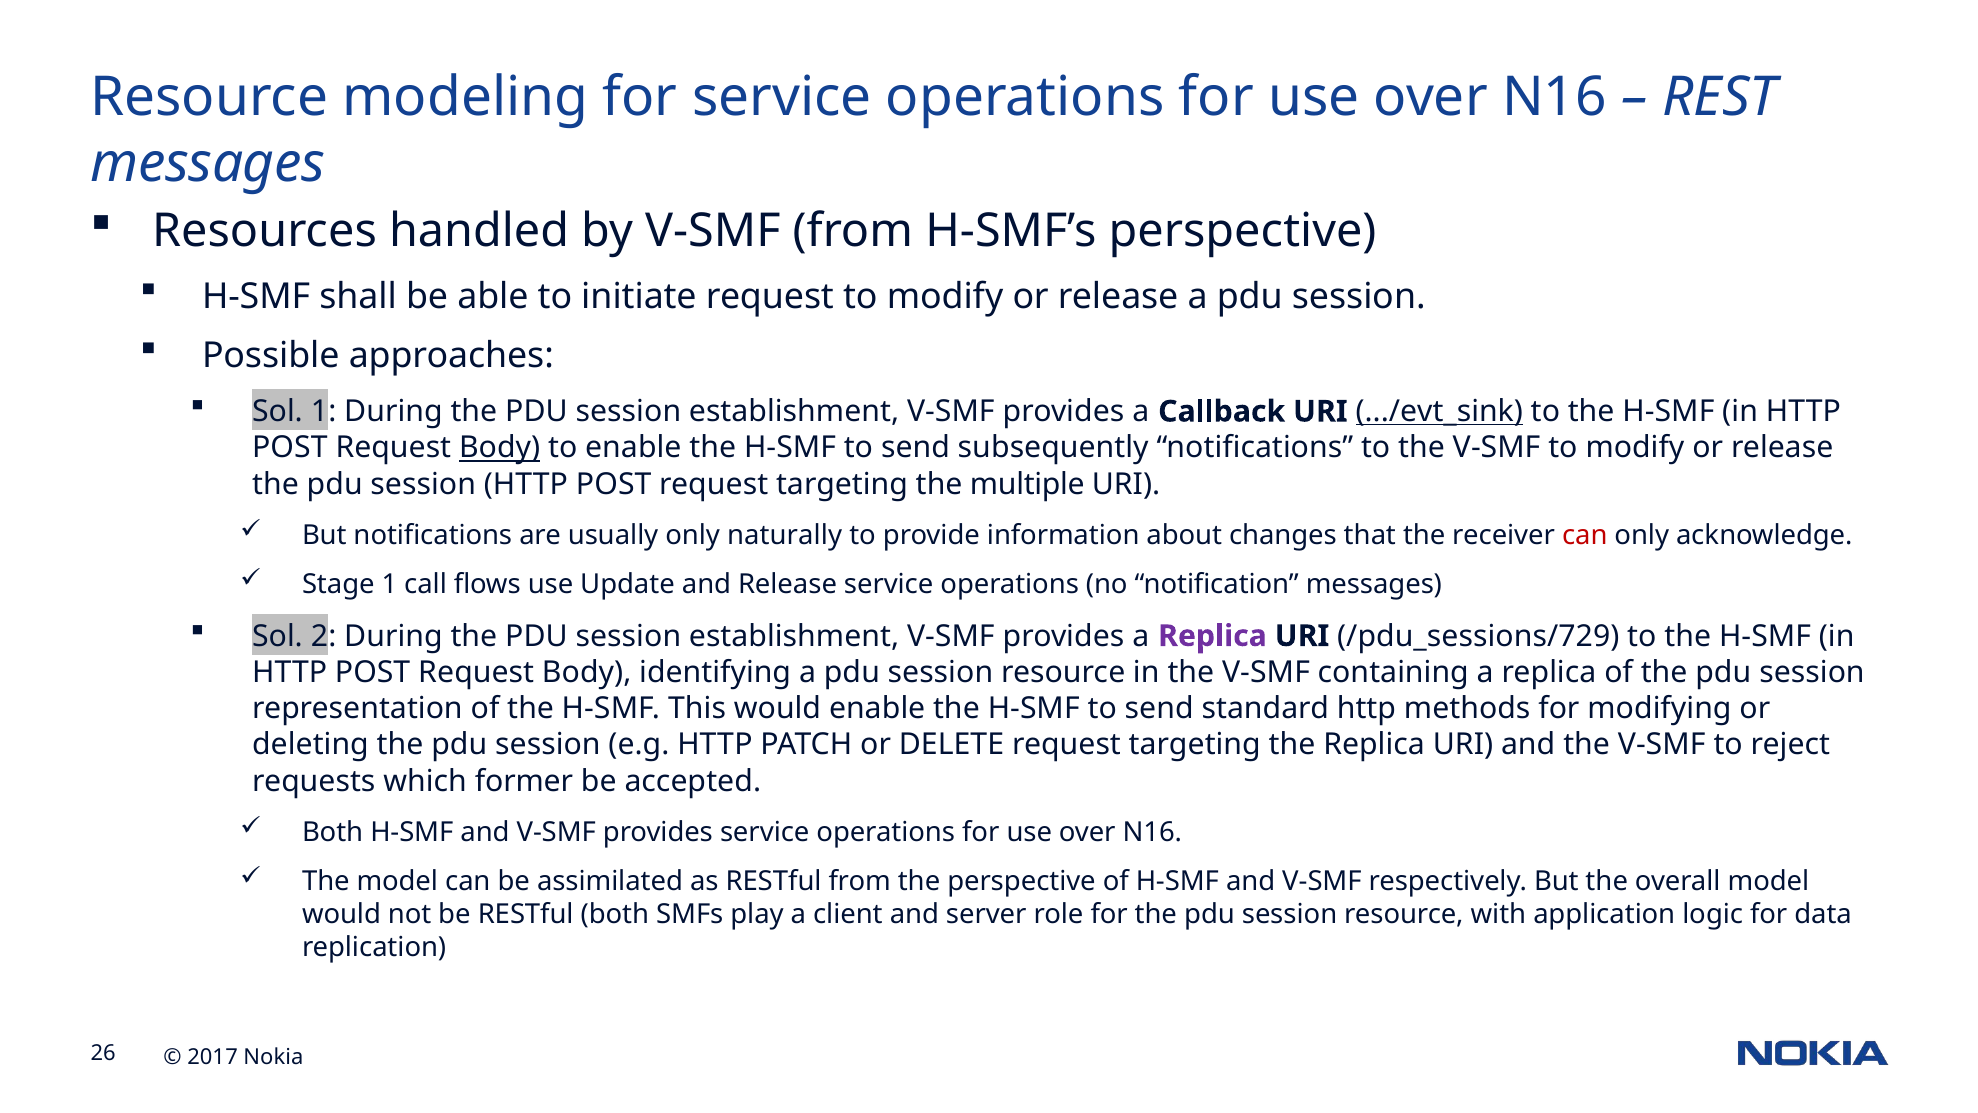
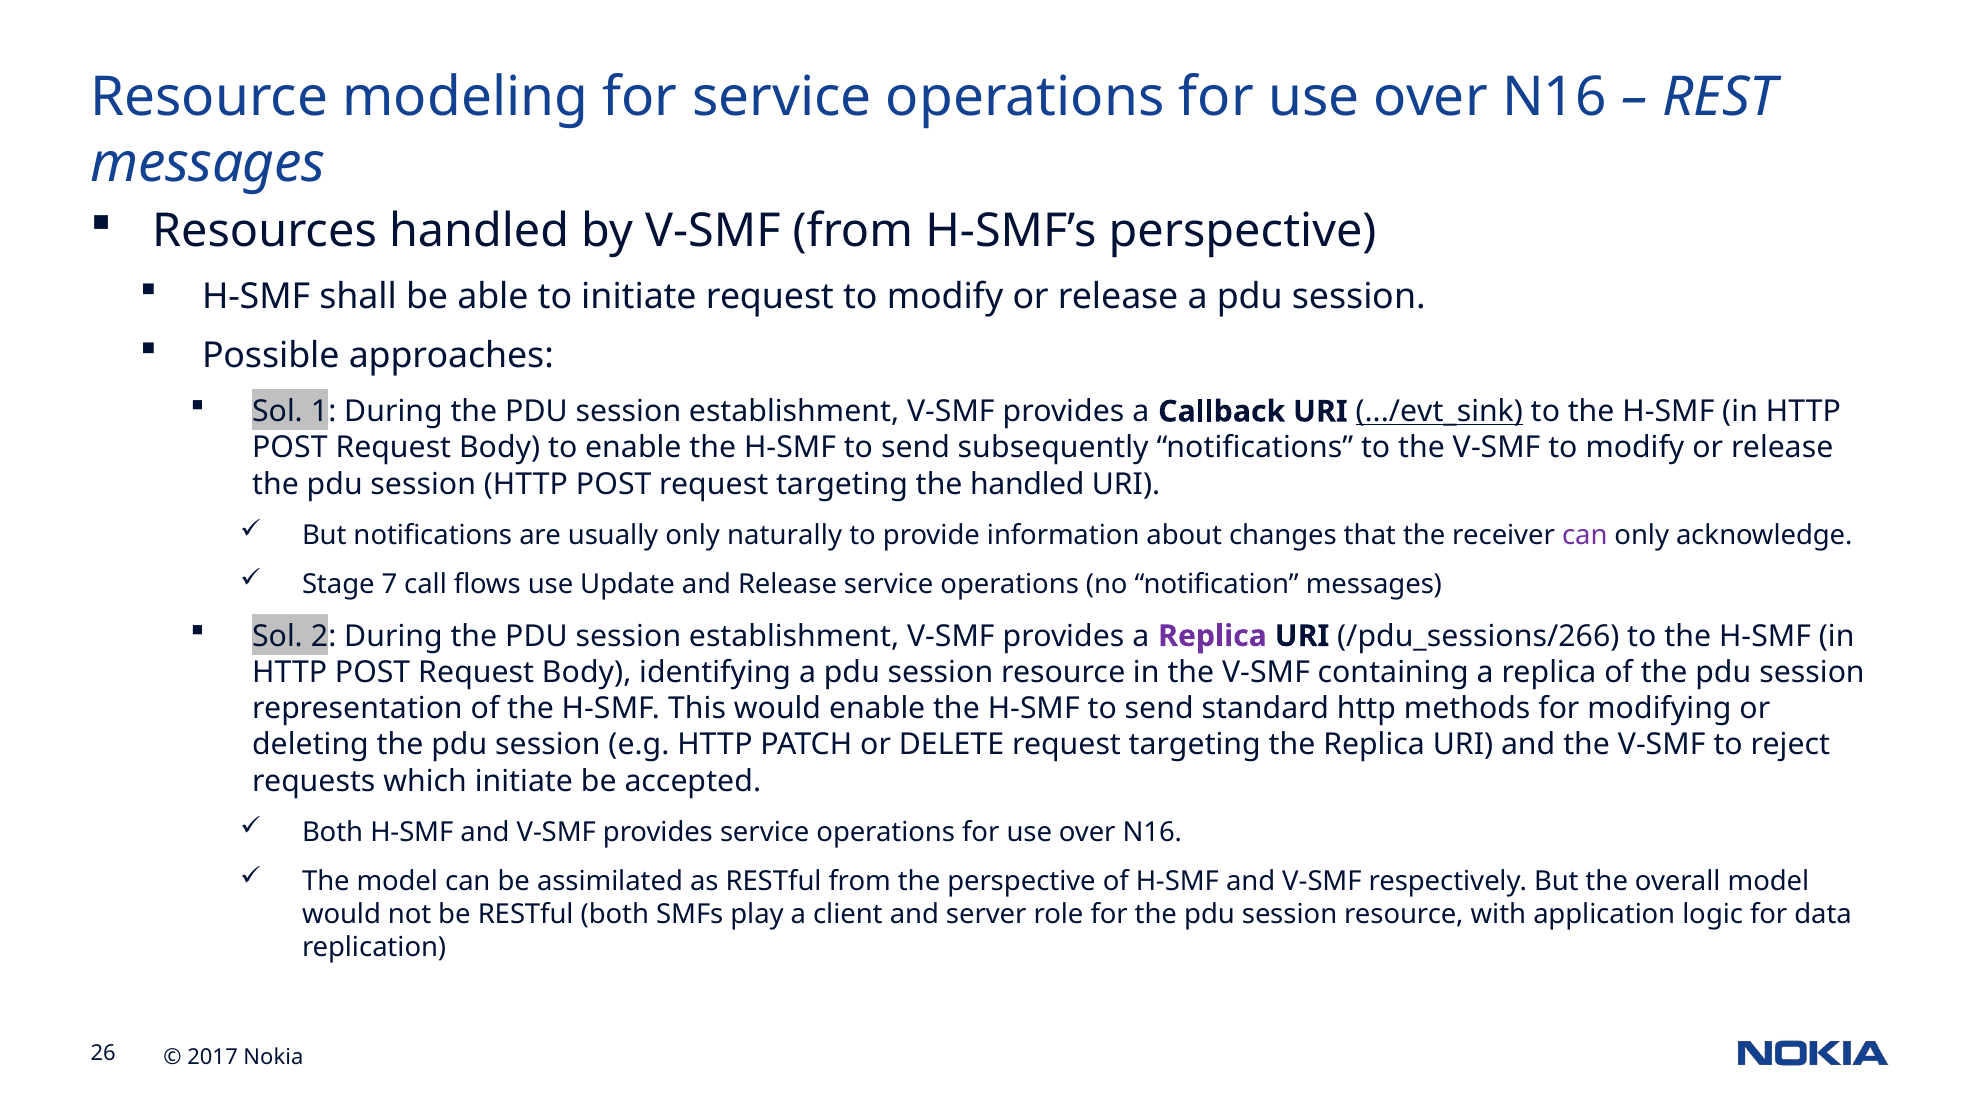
Body at (500, 448) underline: present -> none
the multiple: multiple -> handled
can at (1585, 535) colour: red -> purple
Stage 1: 1 -> 7
/pdu_sessions/729: /pdu_sessions/729 -> /pdu_sessions/266
which former: former -> initiate
